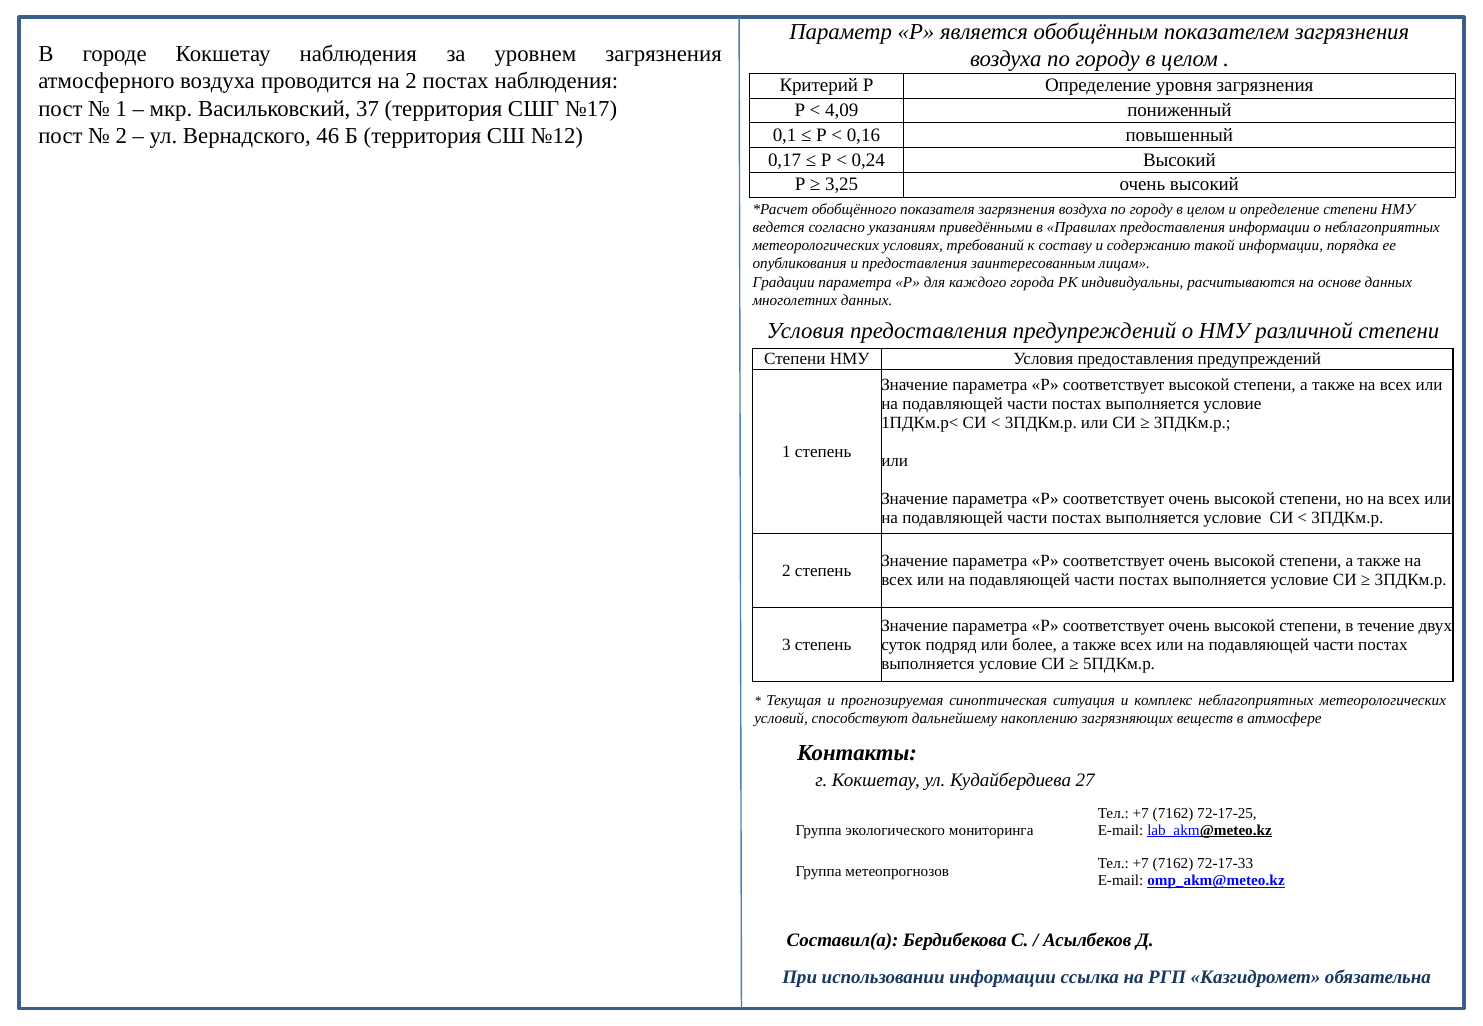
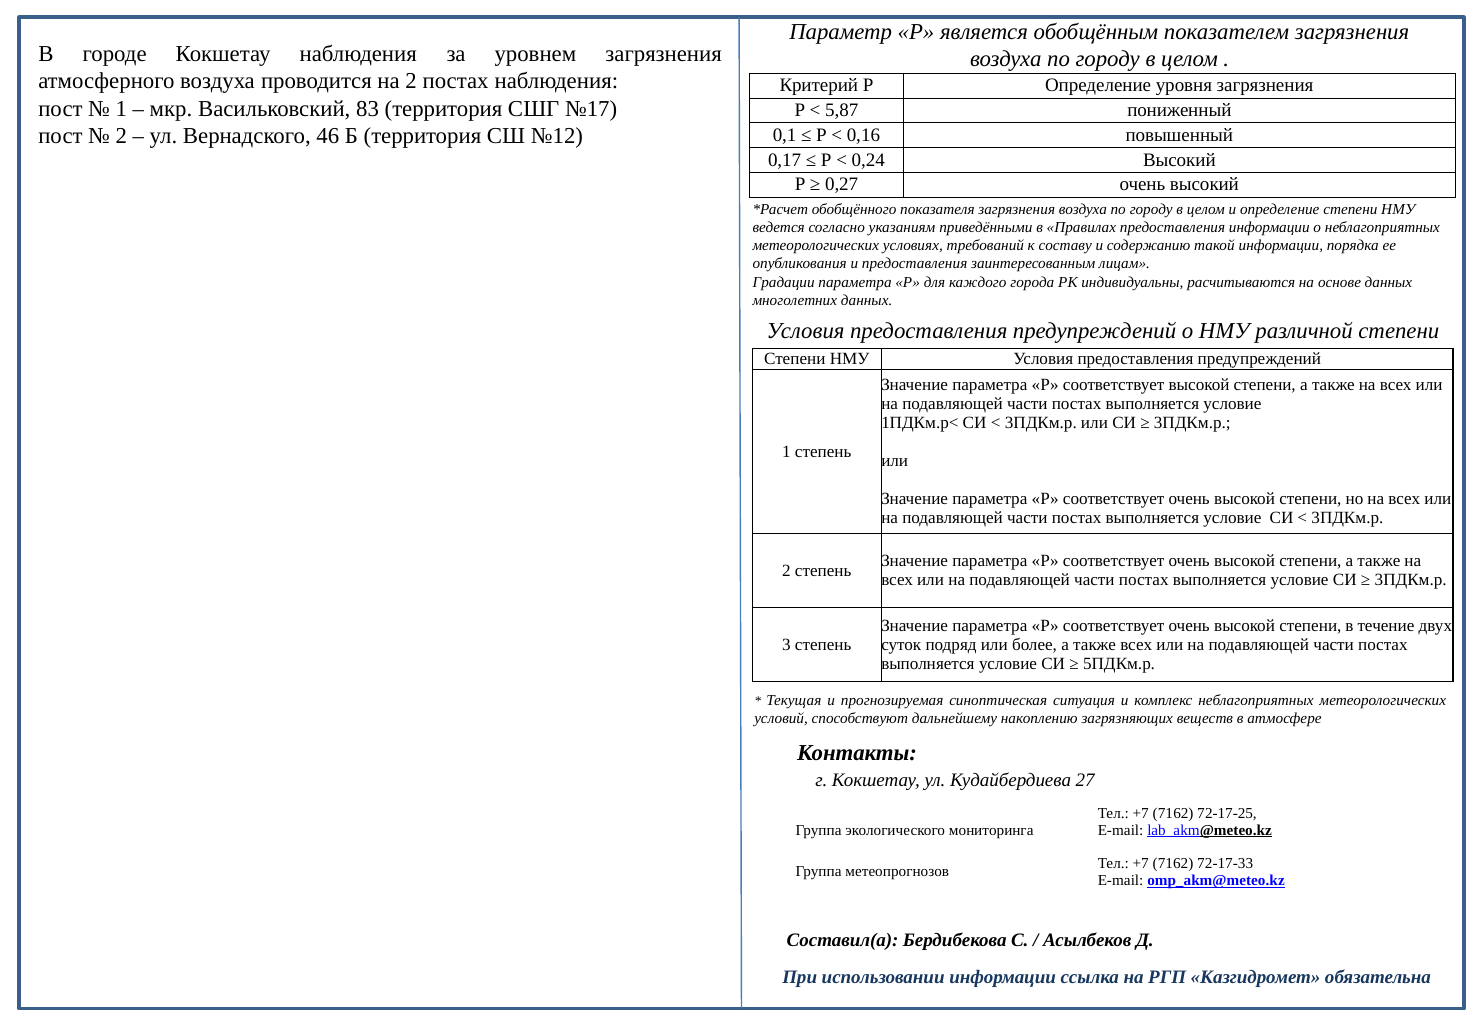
37: 37 -> 83
4,09: 4,09 -> 5,87
3,25: 3,25 -> 0,27
